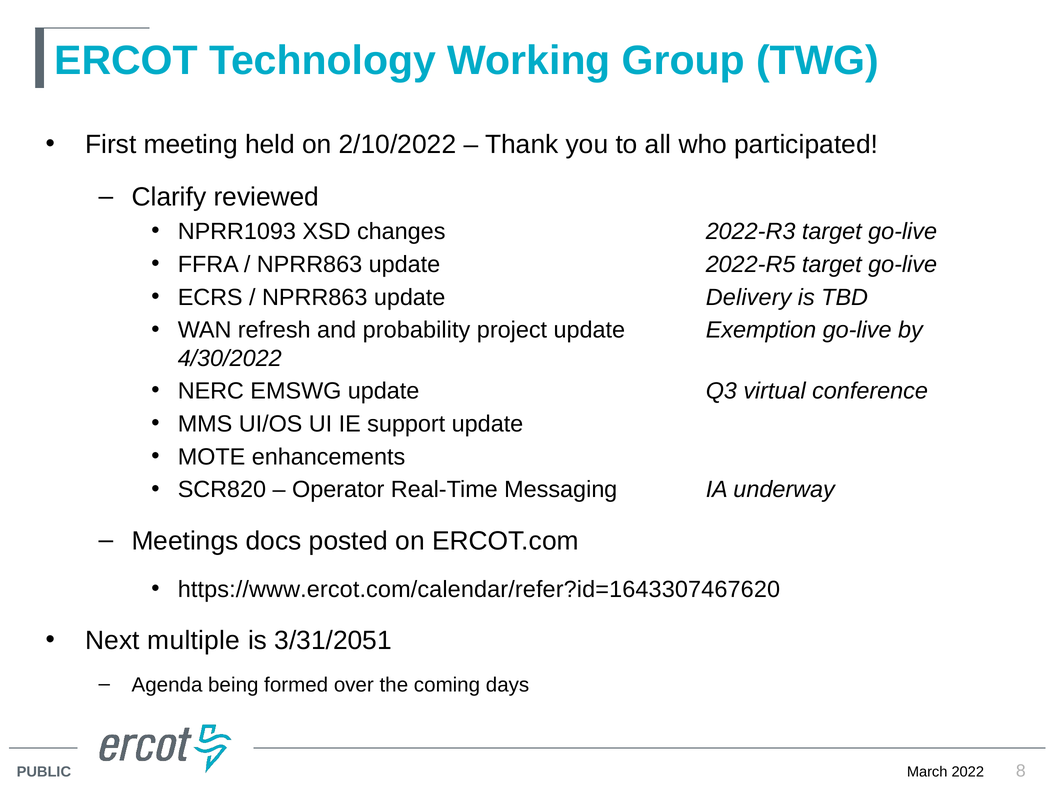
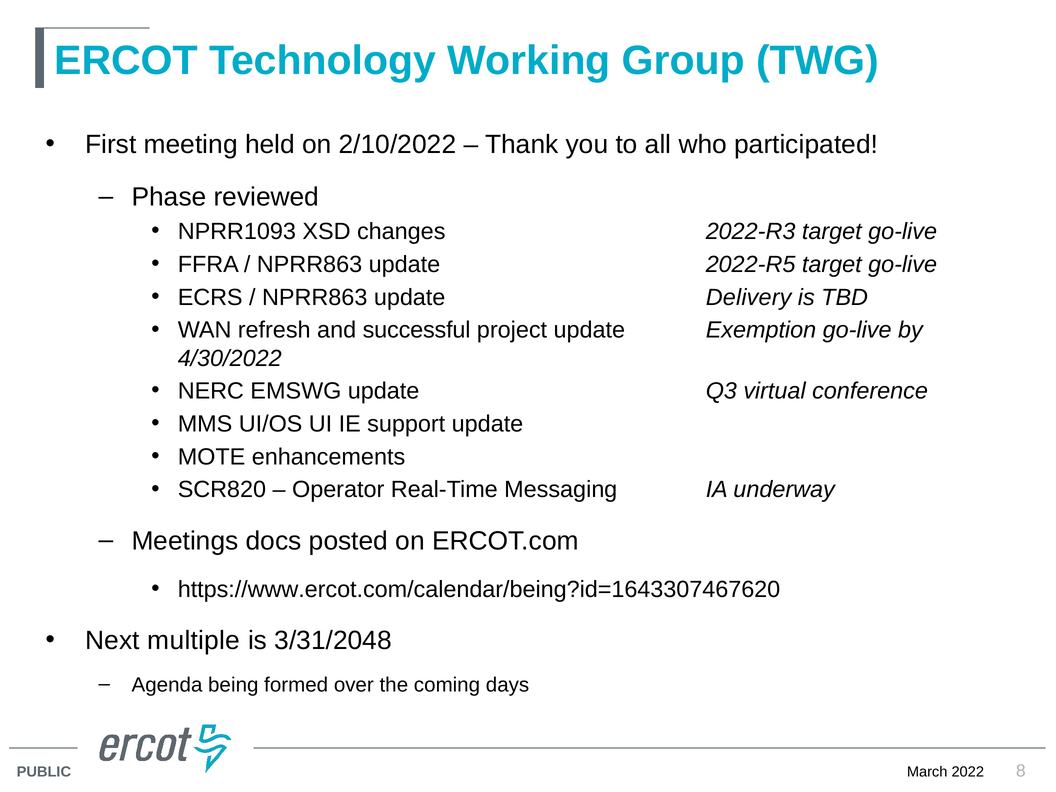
Clarify: Clarify -> Phase
probability: probability -> successful
https://www.ercot.com/calendar/refer?id=1643307467620: https://www.ercot.com/calendar/refer?id=1643307467620 -> https://www.ercot.com/calendar/being?id=1643307467620
3/31/2051: 3/31/2051 -> 3/31/2048
